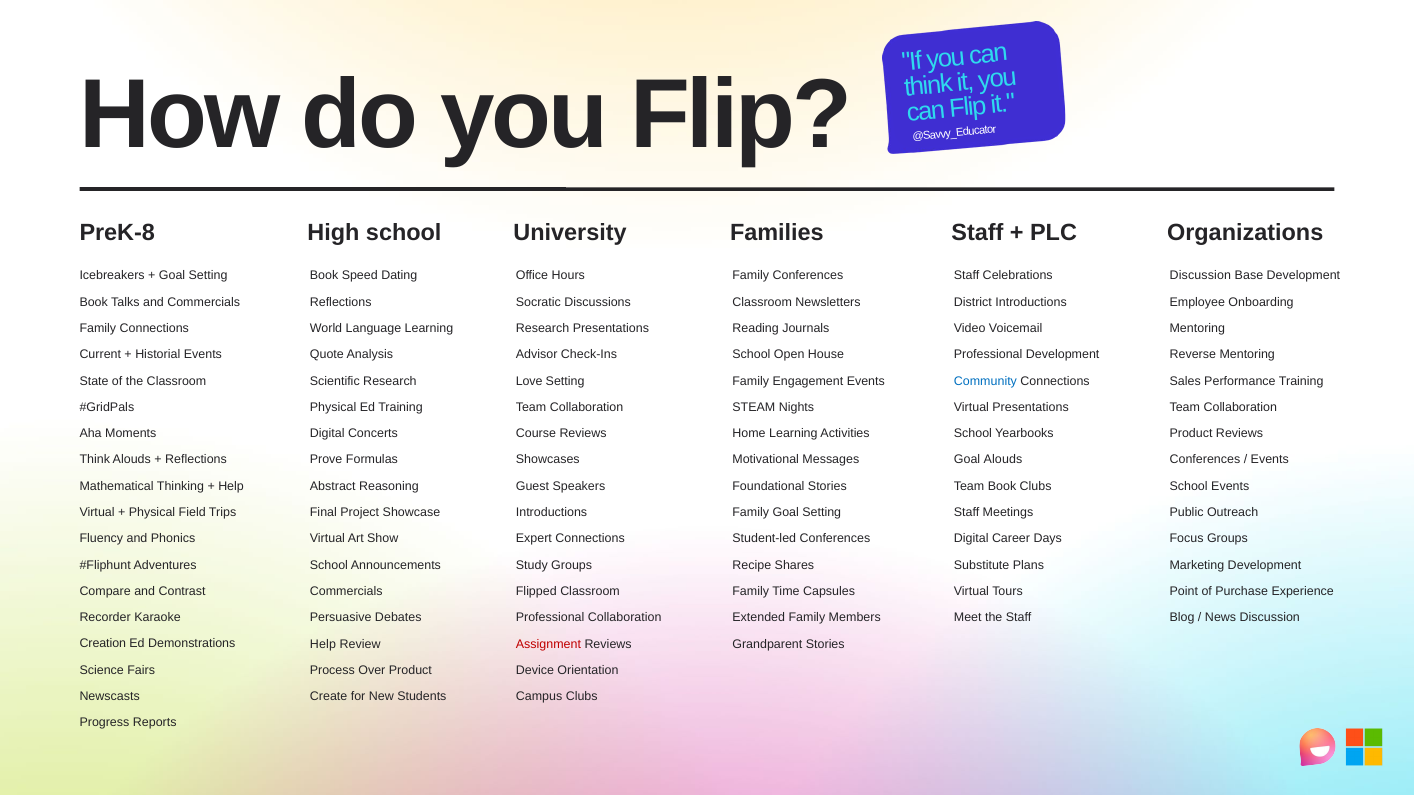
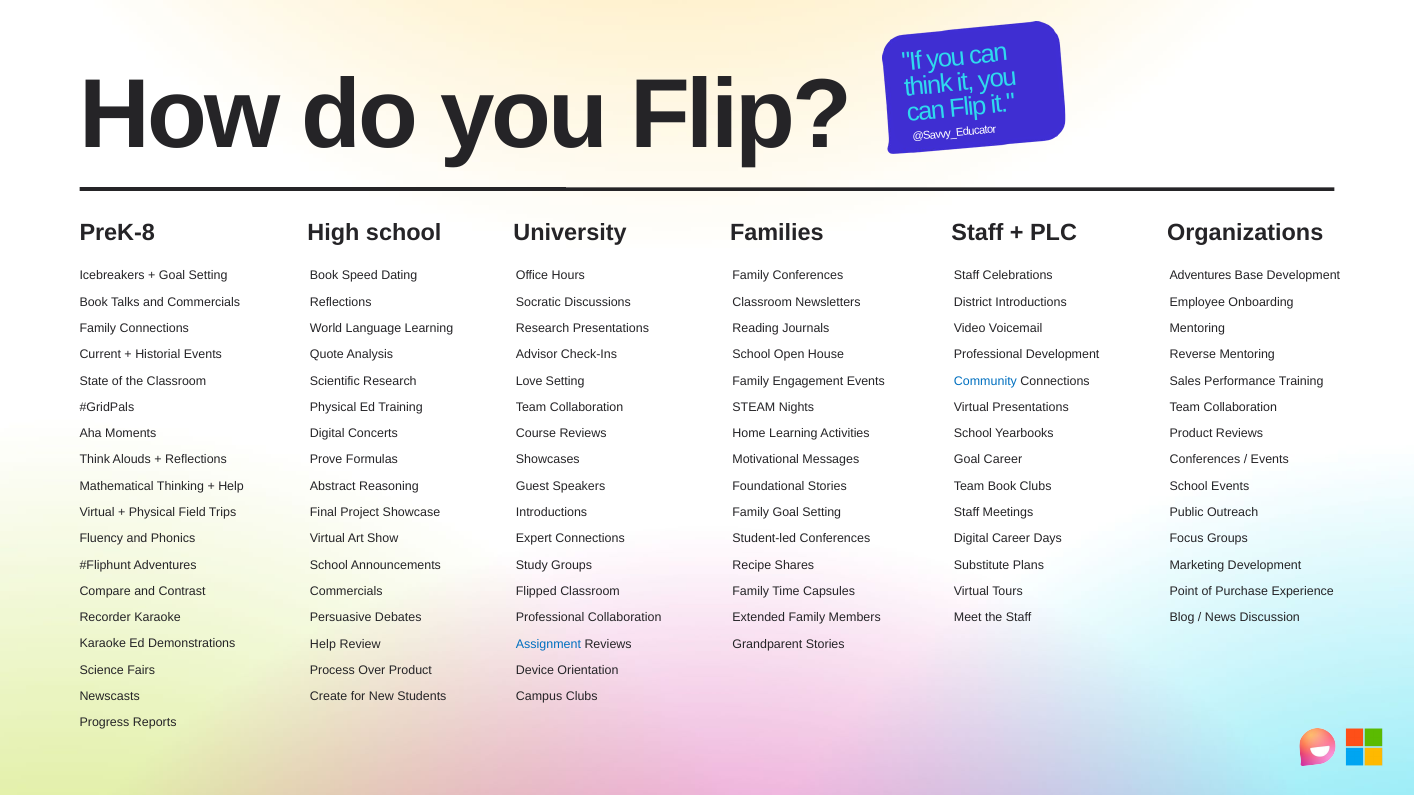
Discussion at (1200, 276): Discussion -> Adventures
Goal Alouds: Alouds -> Career
Creation at (103, 644): Creation -> Karaoke
Assignment colour: red -> blue
